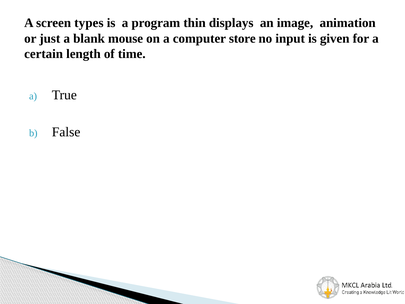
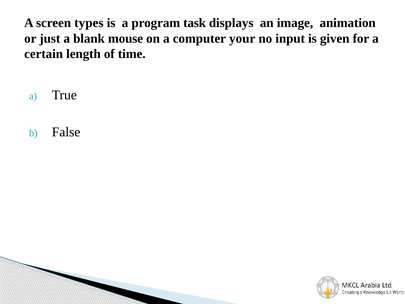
thin: thin -> task
store: store -> your
